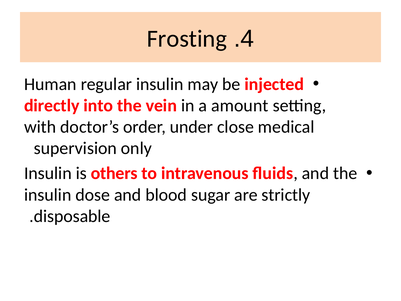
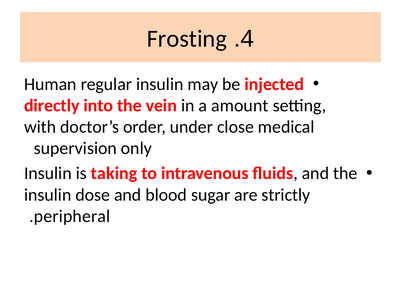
others: others -> taking
disposable: disposable -> peripheral
